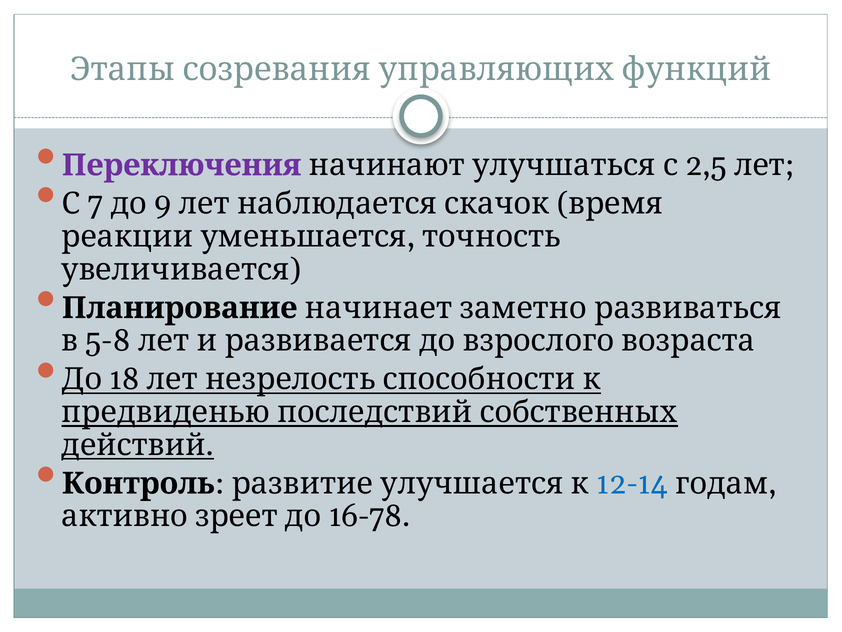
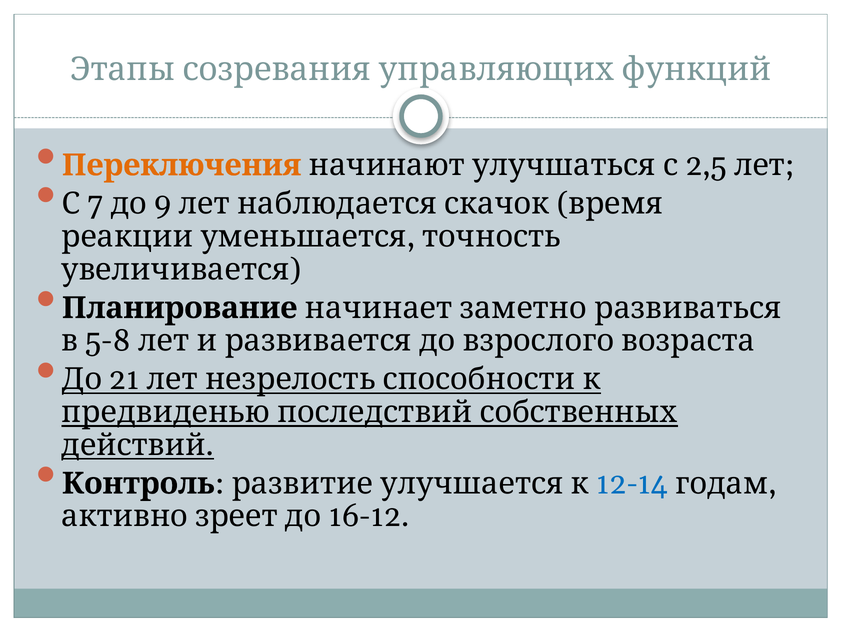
Переключения colour: purple -> orange
18: 18 -> 21
16-78: 16-78 -> 16-12
